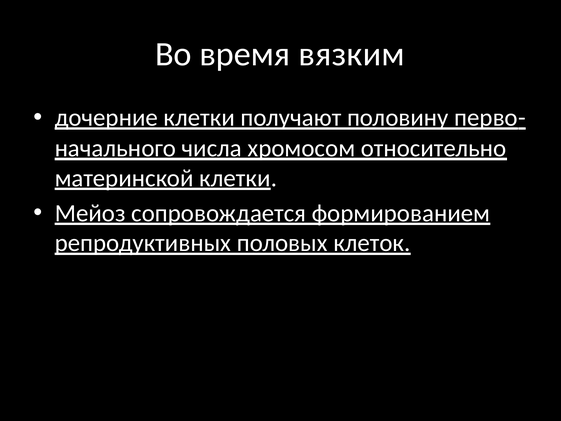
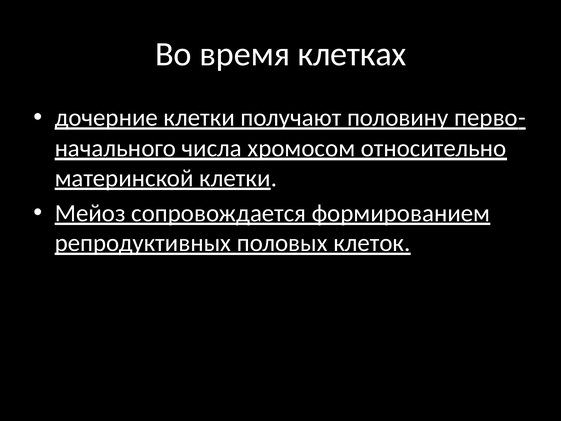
вязким: вязким -> клетках
